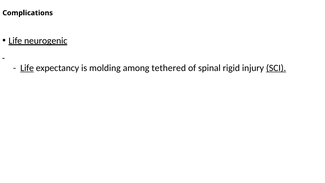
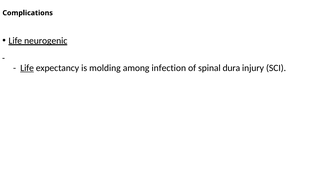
tethered: tethered -> infection
rigid: rigid -> dura
SCI underline: present -> none
